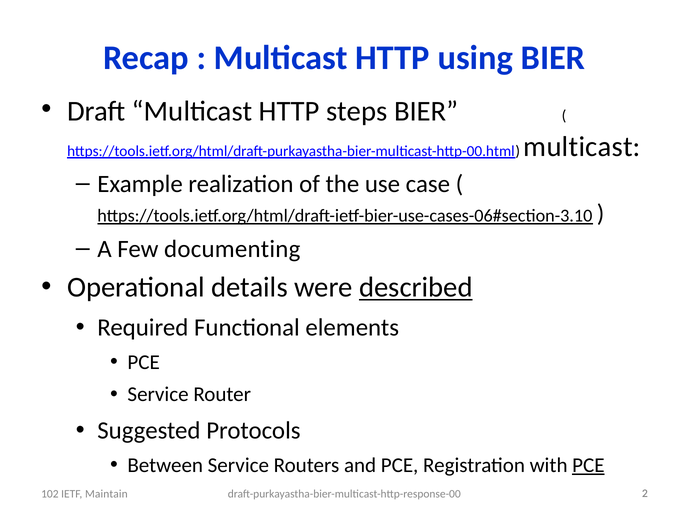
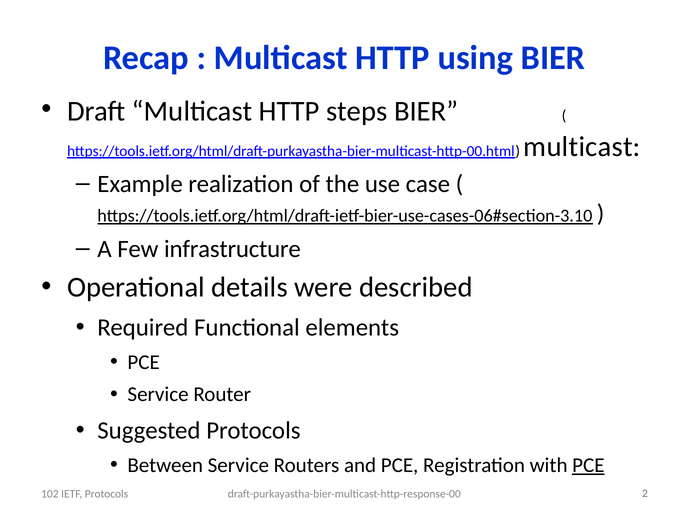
documenting: documenting -> infrastructure
described underline: present -> none
IETF Maintain: Maintain -> Protocols
